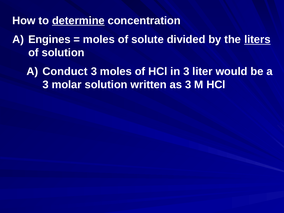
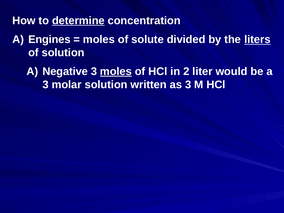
Conduct: Conduct -> Negative
moles at (116, 71) underline: none -> present
in 3: 3 -> 2
